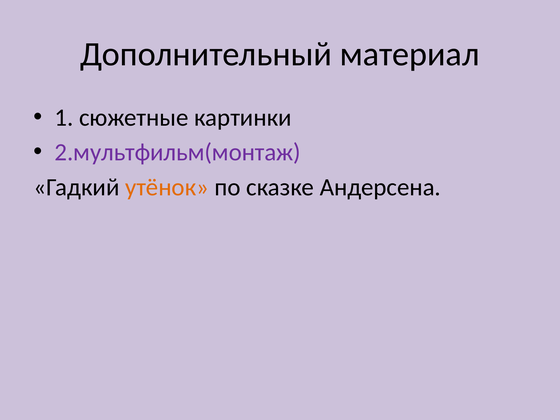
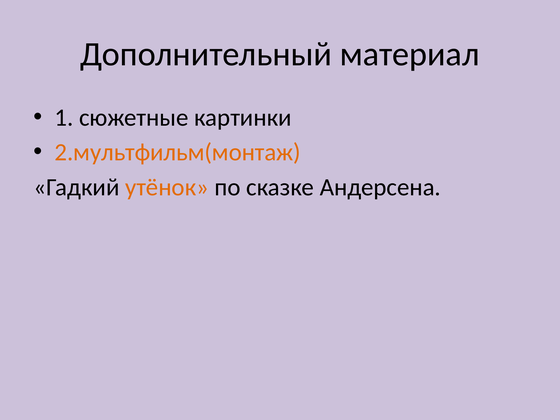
2.мультфильм(монтаж colour: purple -> orange
